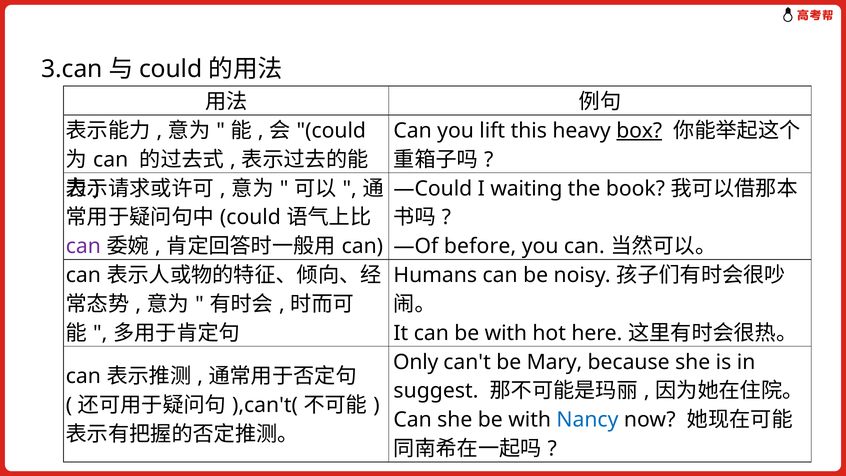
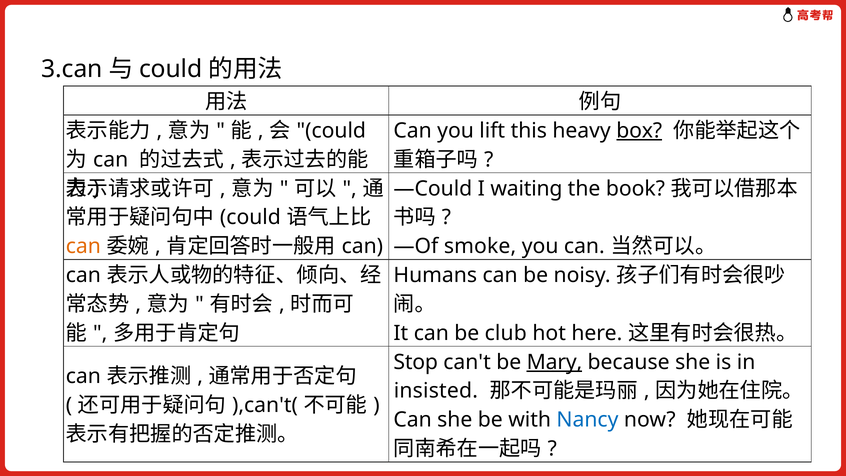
can at (83, 246) colour: purple -> orange
before: before -> smoke
can be with: with -> club
Only: Only -> Stop
Mary underline: none -> present
suggest: suggest -> insisted
